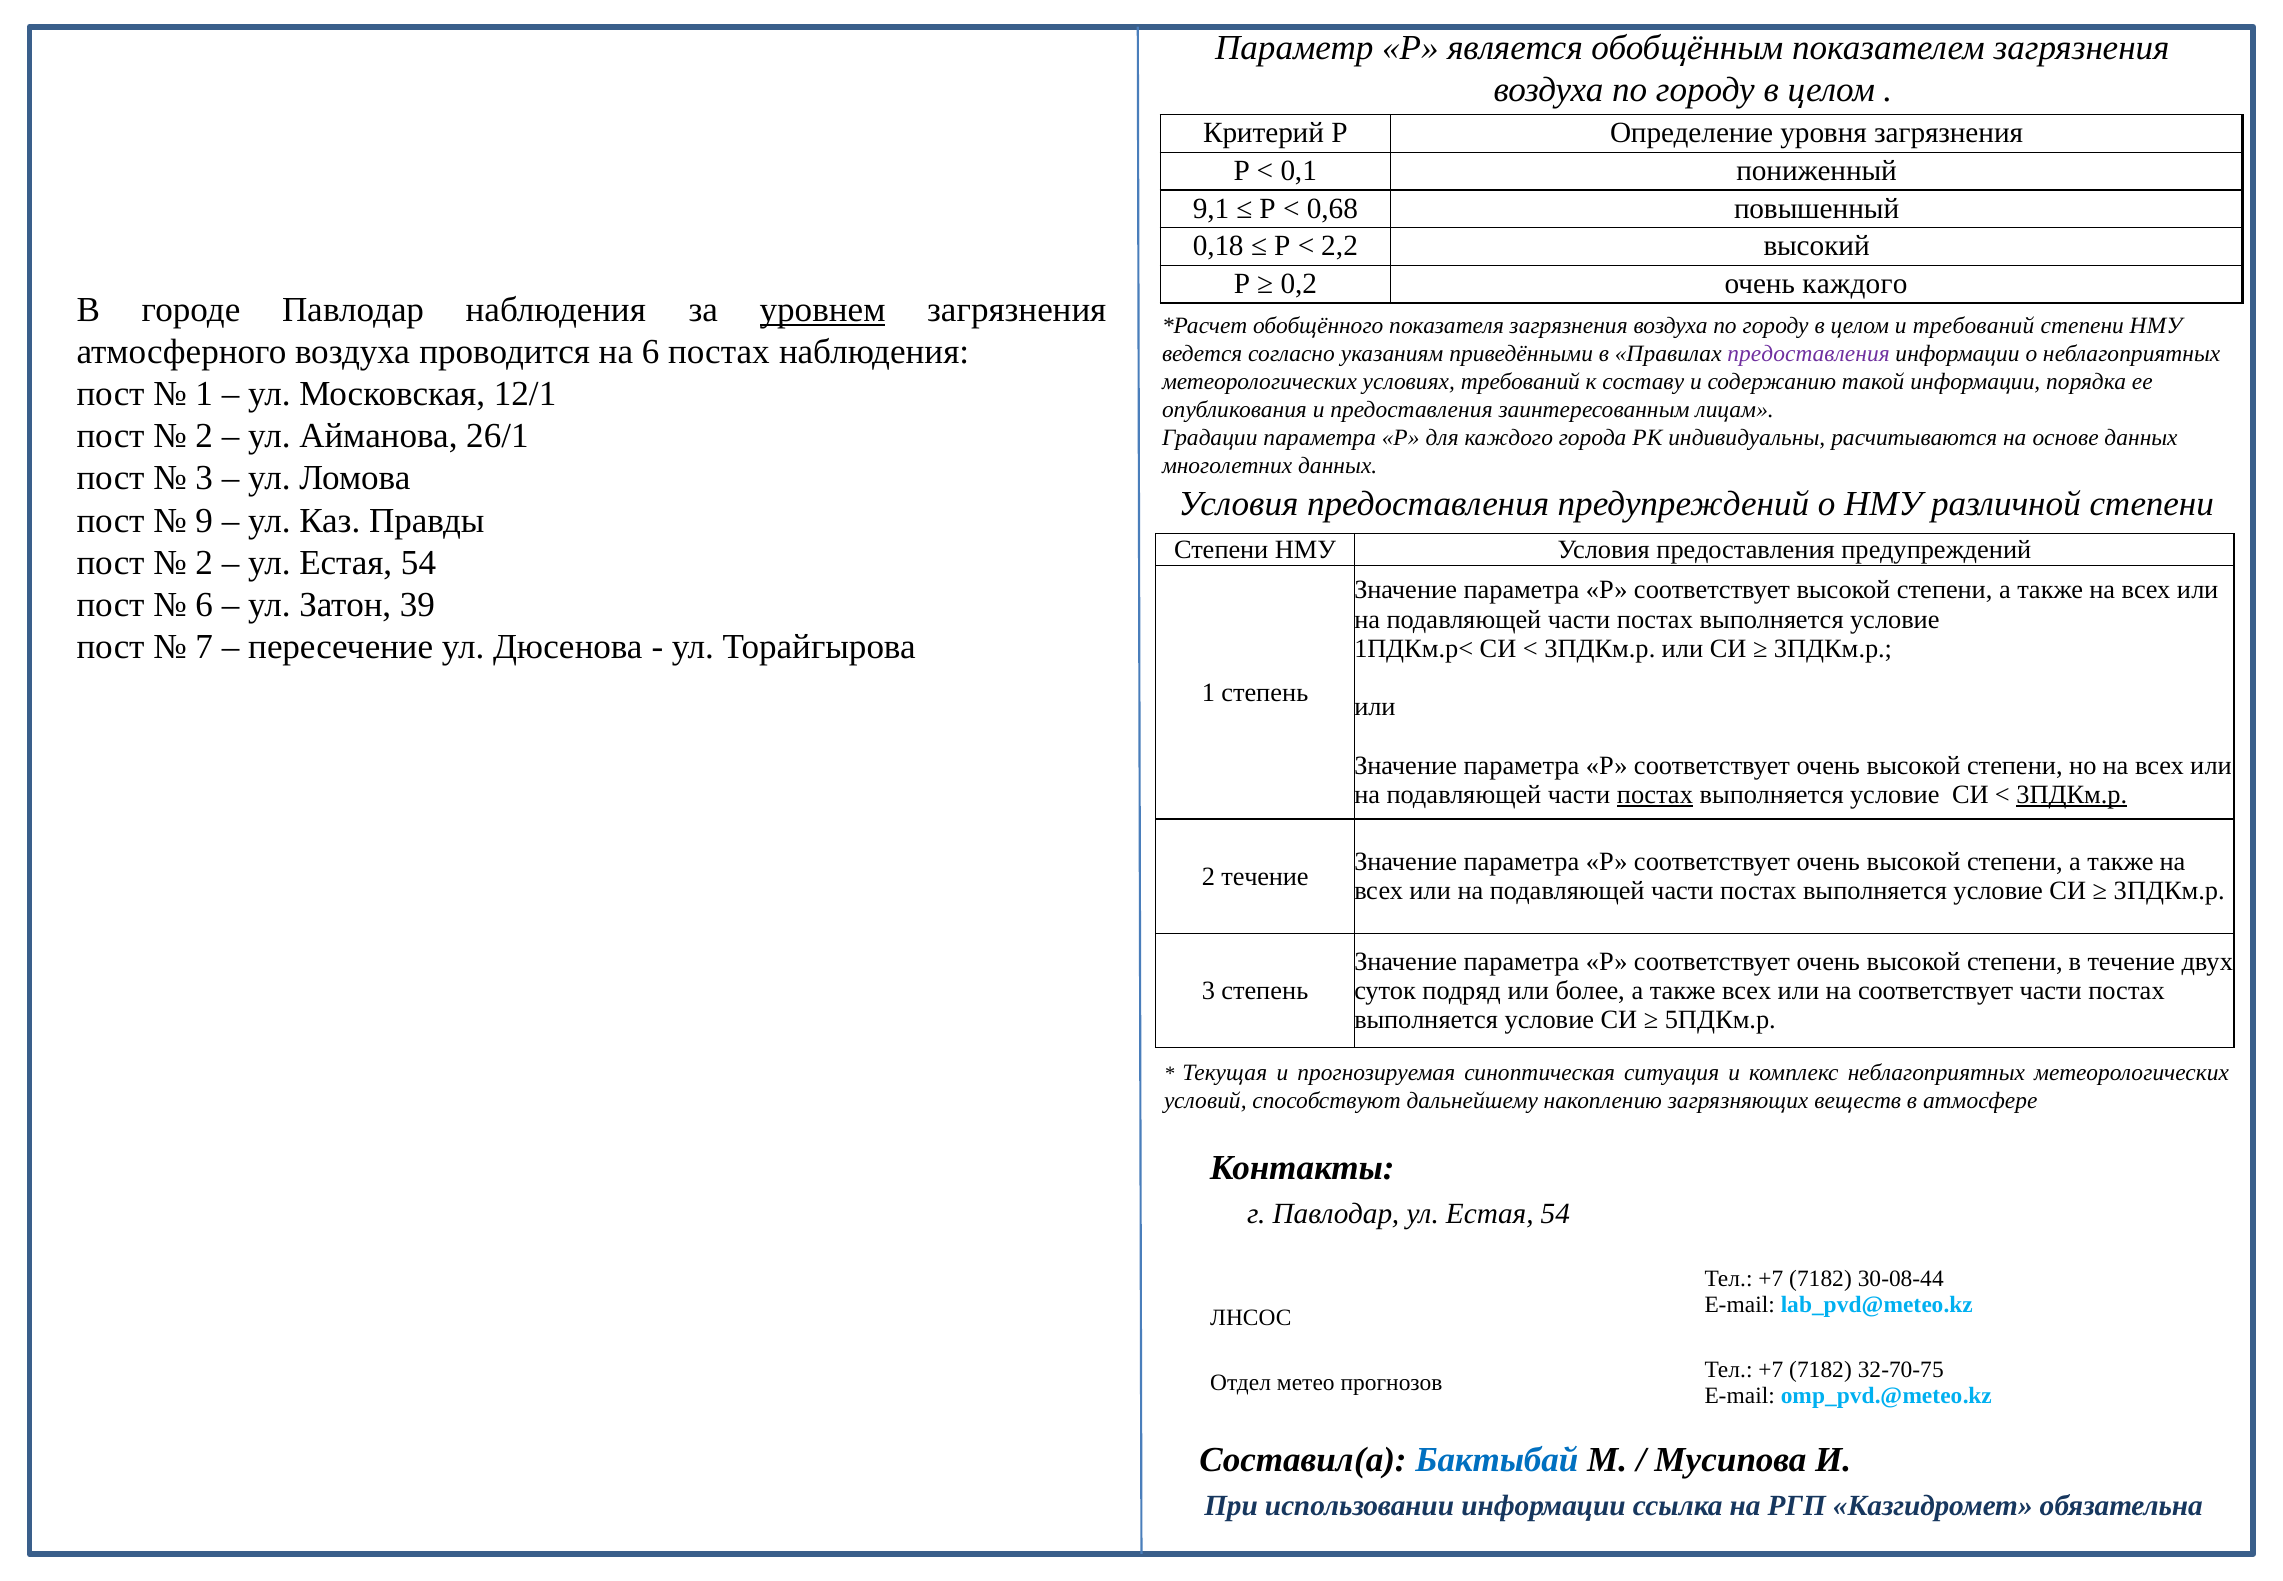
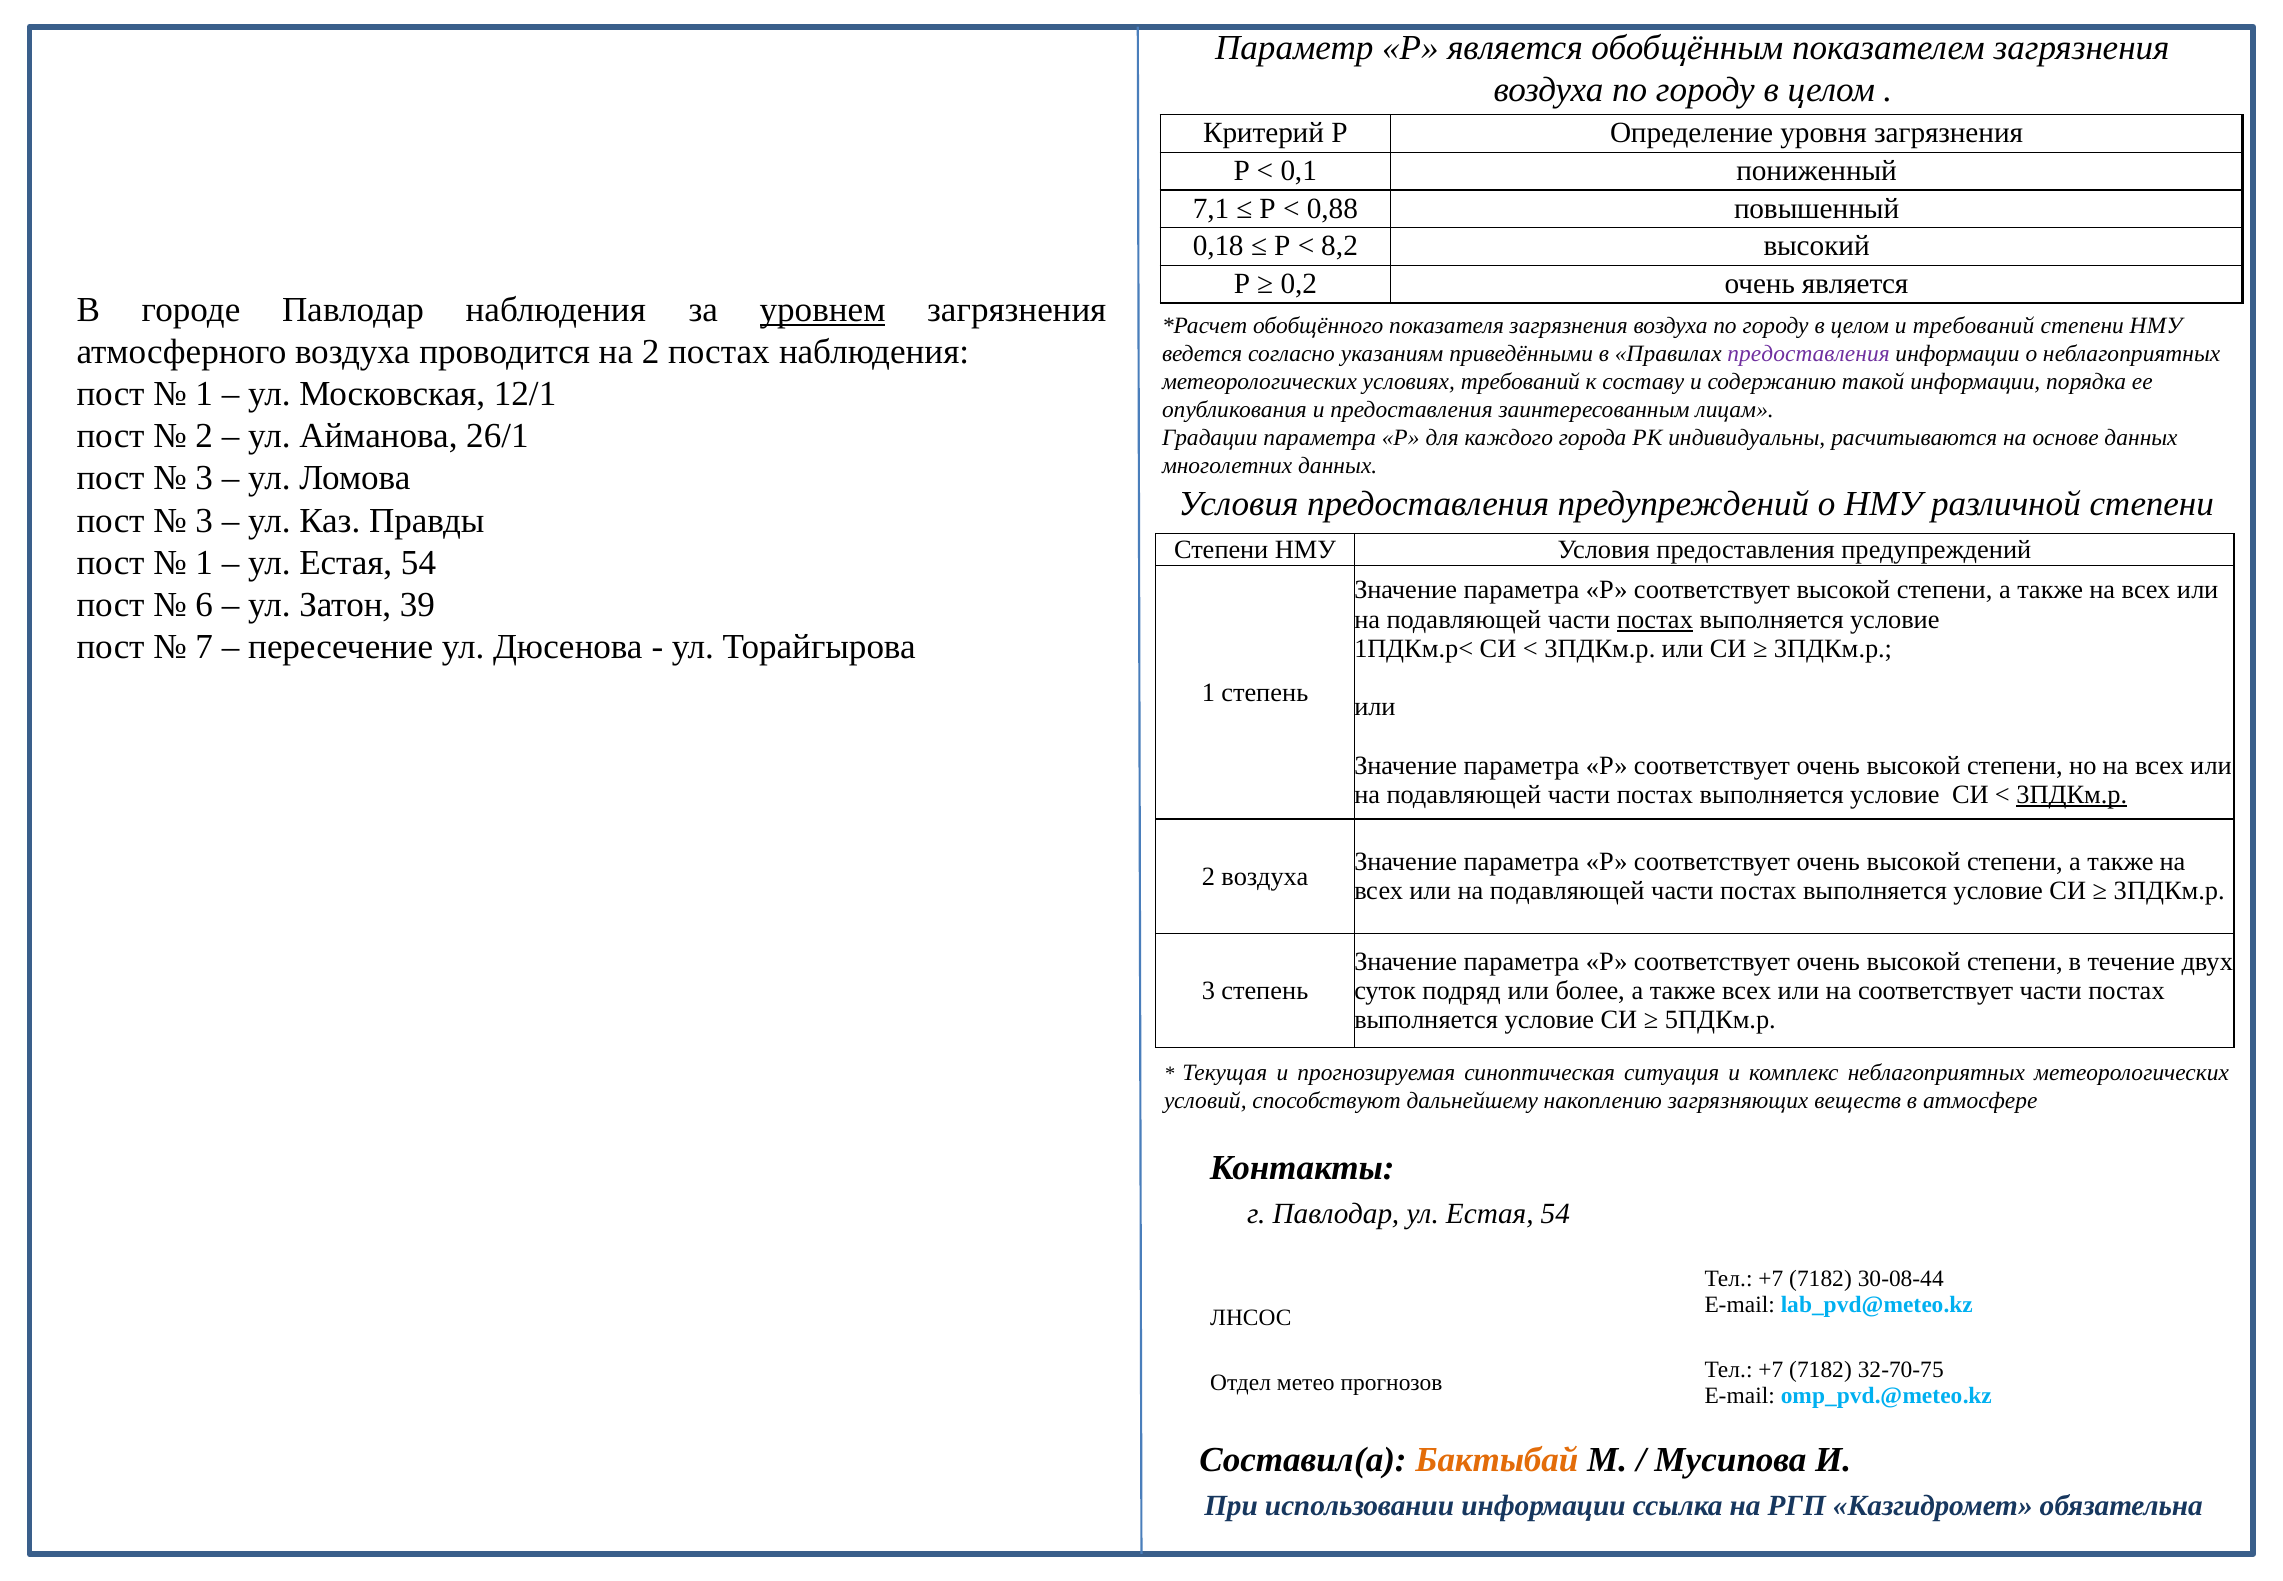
9,1: 9,1 -> 7,1
0,68: 0,68 -> 0,88
2,2: 2,2 -> 8,2
очень каждого: каждого -> является
на 6: 6 -> 2
9 at (204, 520): 9 -> 3
2 at (204, 562): 2 -> 1
постах at (1655, 619) underline: none -> present
постах at (1655, 794) underline: present -> none
2 течение: течение -> воздуха
Бактыбай colour: blue -> orange
